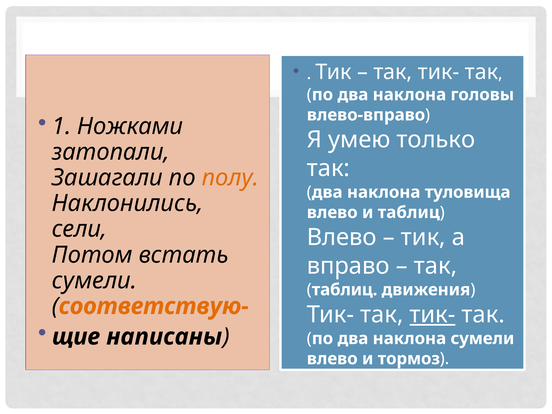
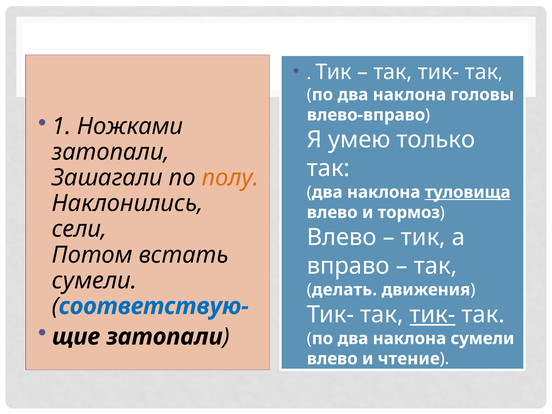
туловища underline: none -> present
и таблиц: таблиц -> тормоз
таблиц at (345, 290): таблиц -> делать
соответствую- colour: orange -> blue
щие написаны: написаны -> затопали
тормоз: тормоз -> чтение
